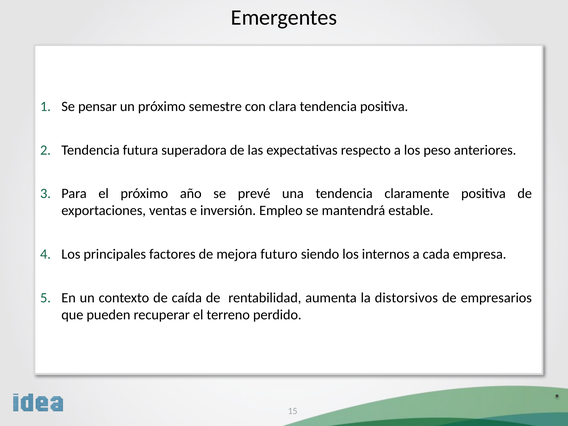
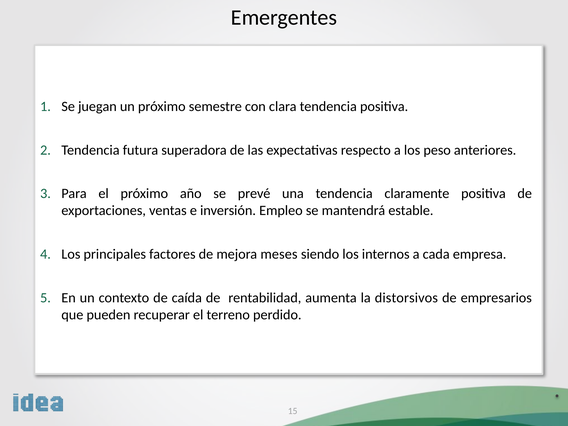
pensar: pensar -> juegan
futuro: futuro -> meses
